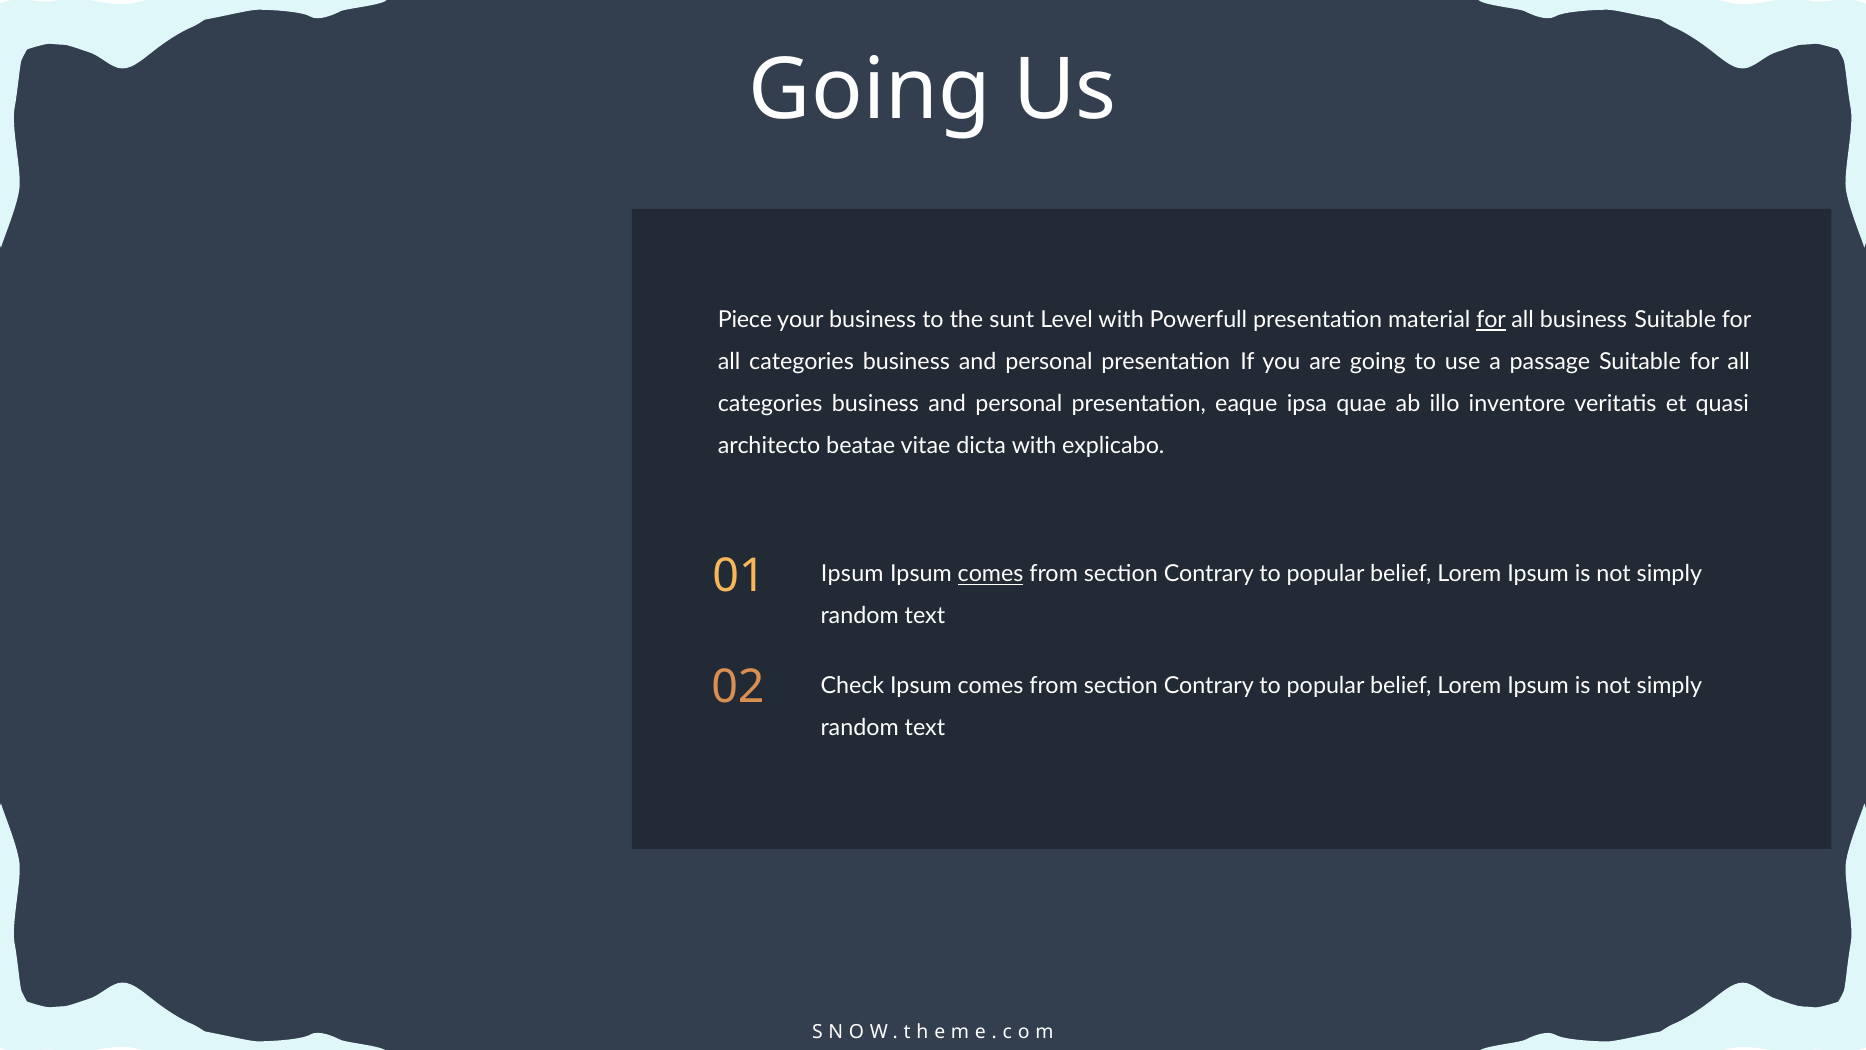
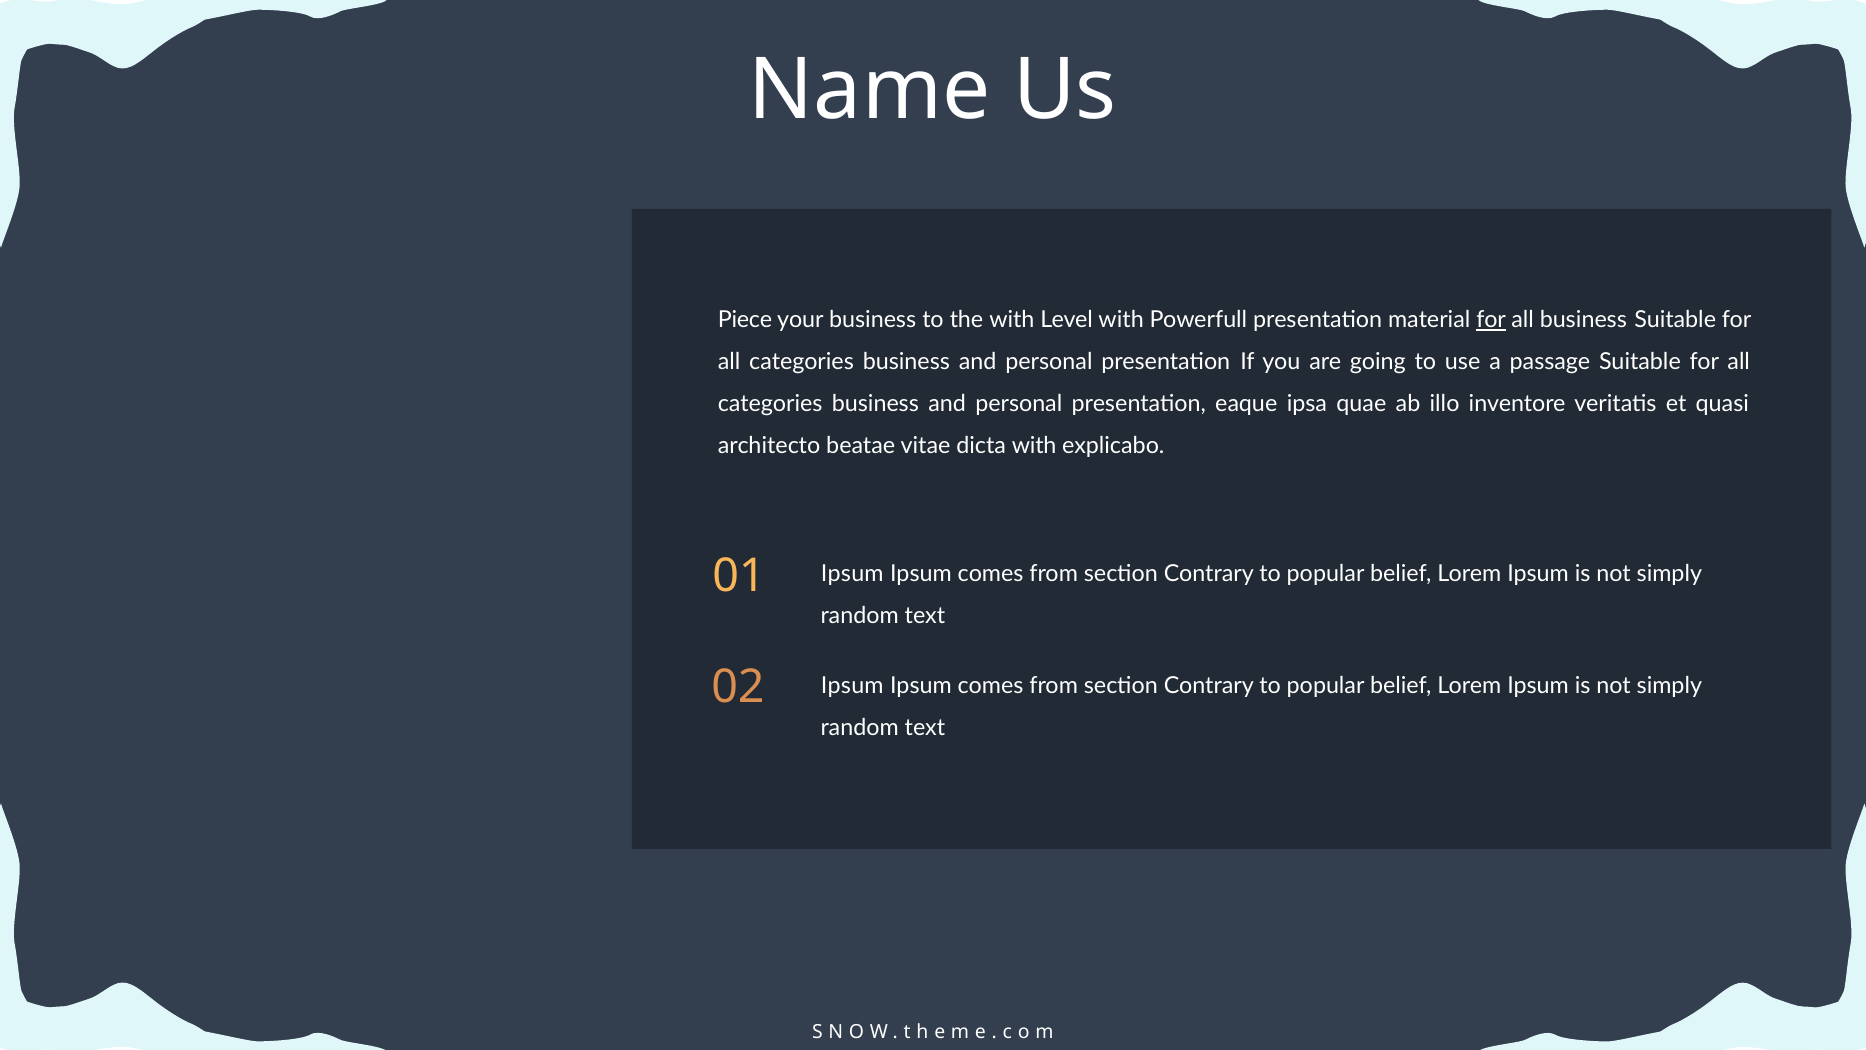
Going at (870, 90): Going -> Name
the sunt: sunt -> with
comes at (991, 574) underline: present -> none
Check at (852, 686): Check -> Ipsum
